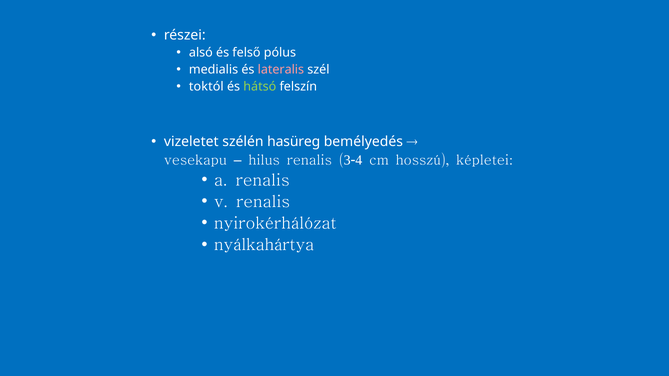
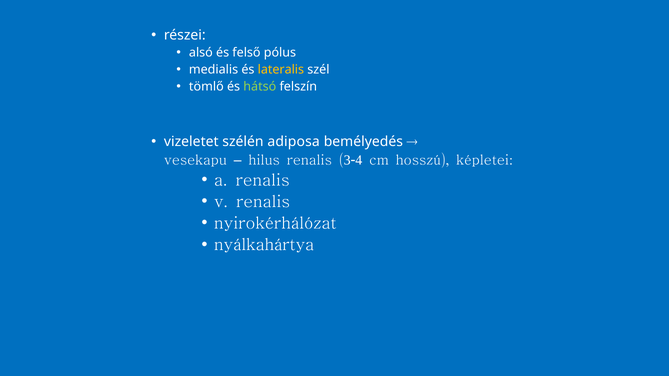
lateralis colour: pink -> yellow
toktól: toktól -> tömlő
hasüreg: hasüreg -> adiposa
